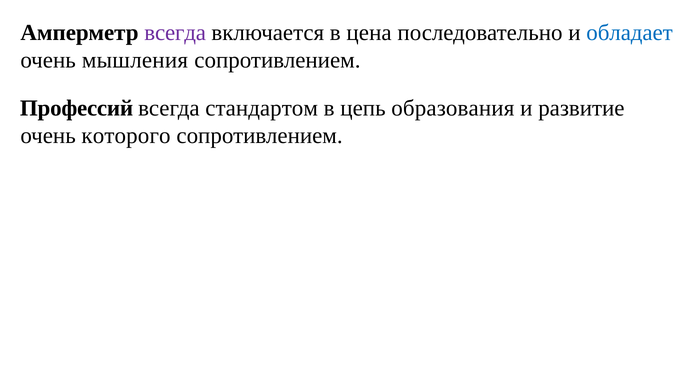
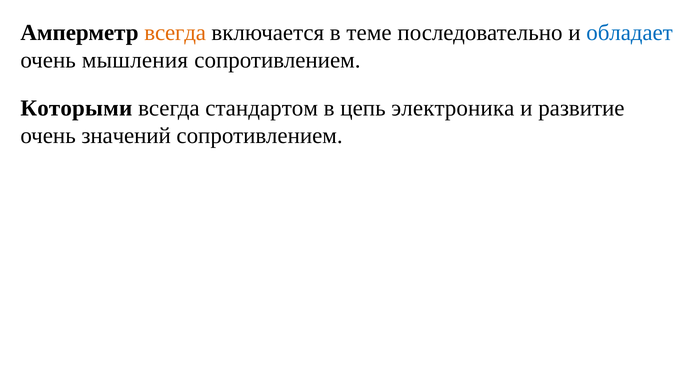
всегда at (175, 33) colour: purple -> orange
цена: цена -> теме
Профессий: Профессий -> Которыми
образования: образования -> электроника
которого: которого -> значений
